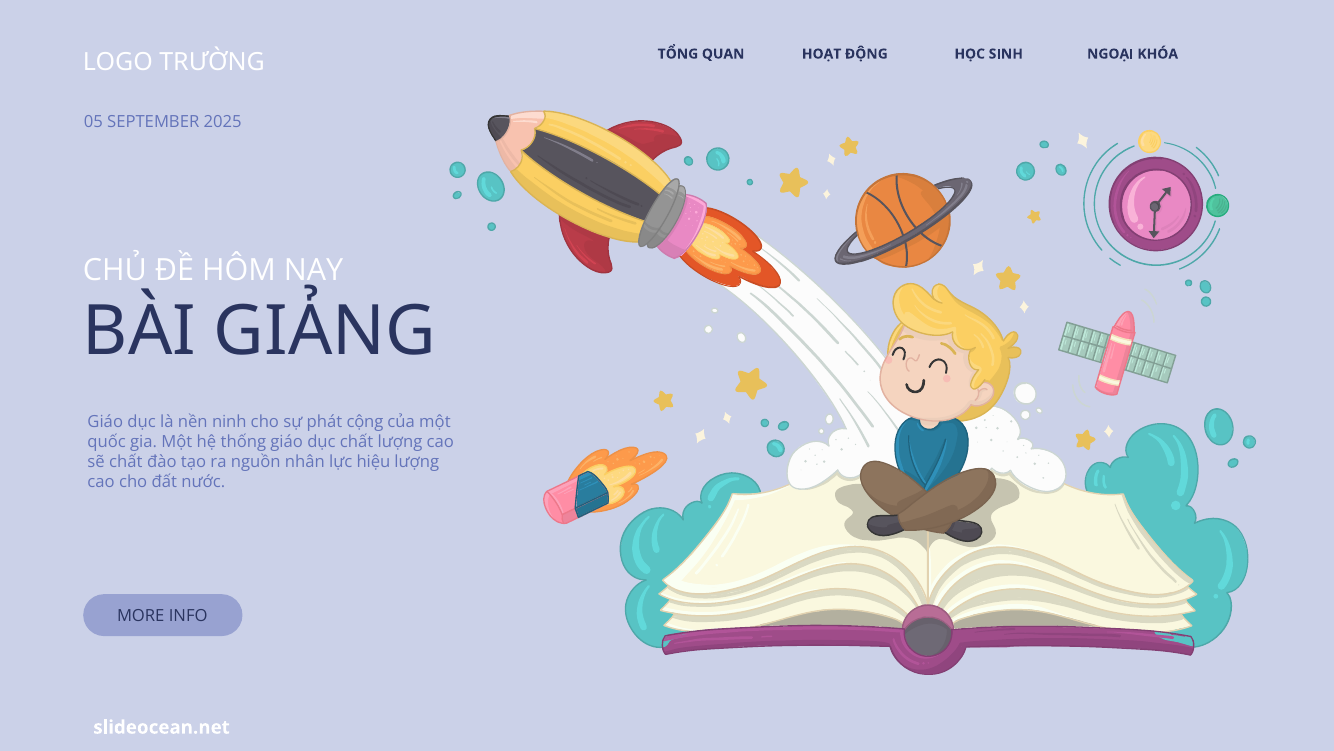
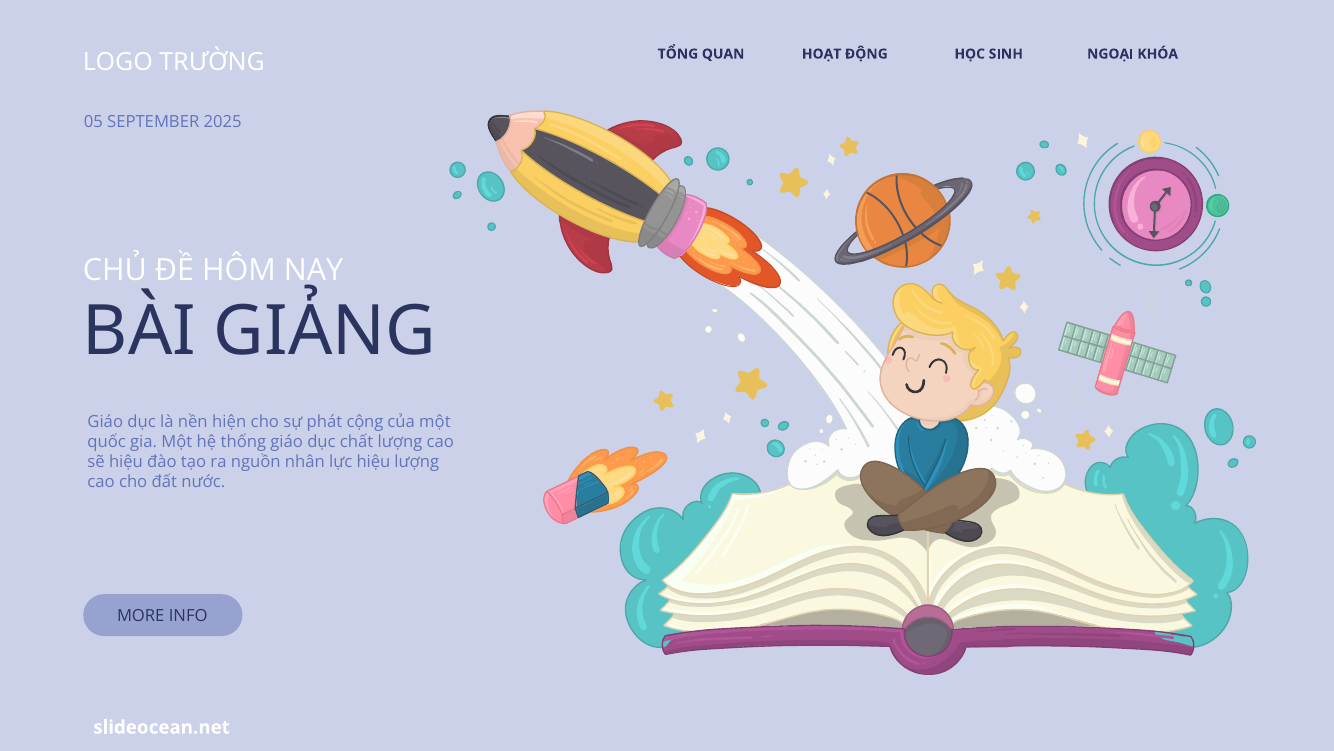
ninh: ninh -> hiện
sẽ chất: chất -> hiệu
